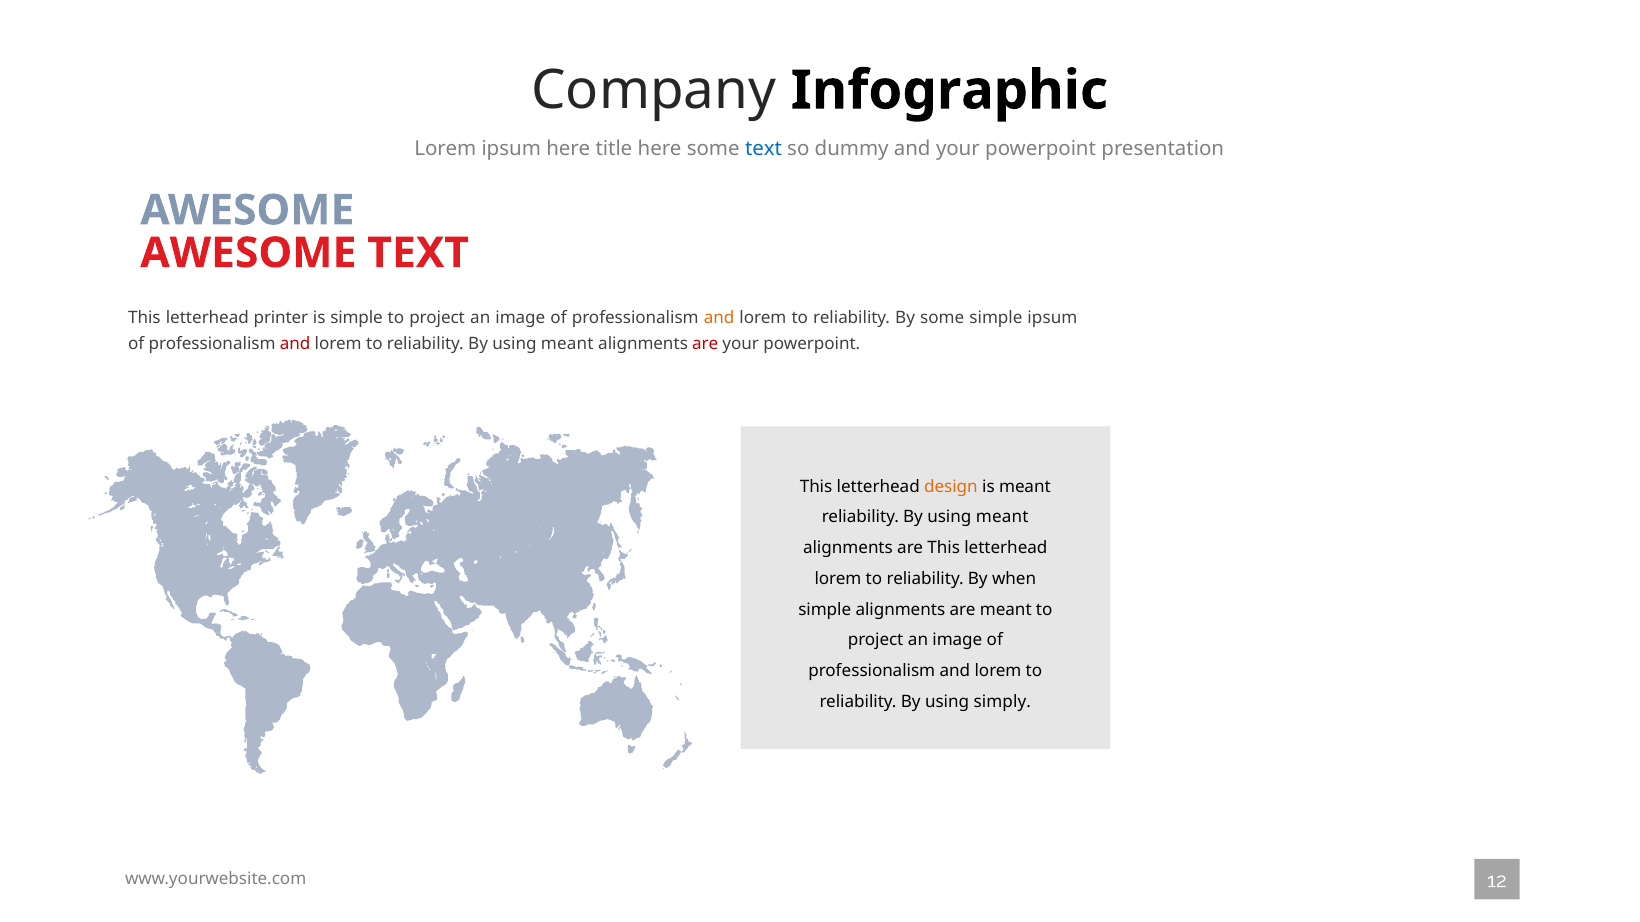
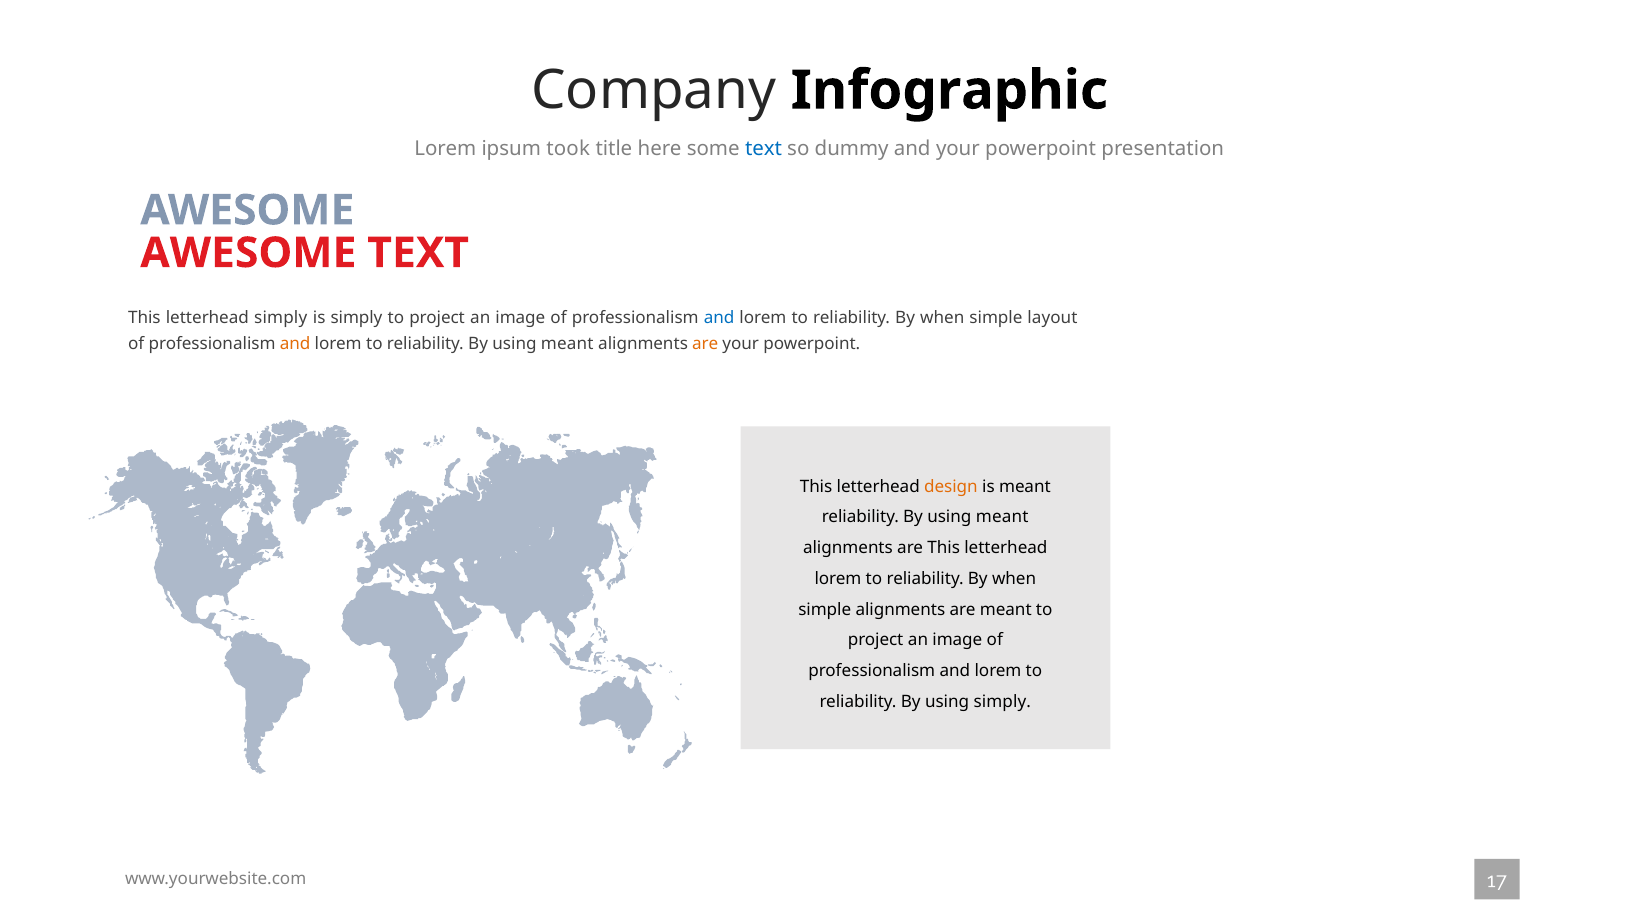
ipsum here: here -> took
letterhead printer: printer -> simply
is simple: simple -> simply
and at (719, 318) colour: orange -> blue
some at (942, 318): some -> when
simple ipsum: ipsum -> layout
and at (295, 344) colour: red -> orange
are at (705, 344) colour: red -> orange
12: 12 -> 17
